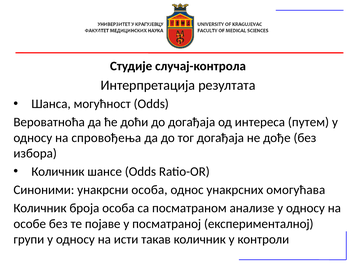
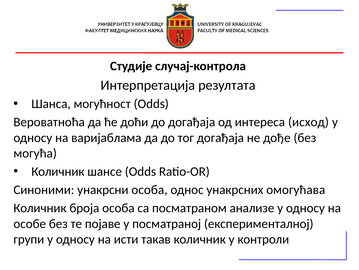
путем: путем -> исход
спровођења: спровођења -> варијаблама
избора: избора -> могућа
